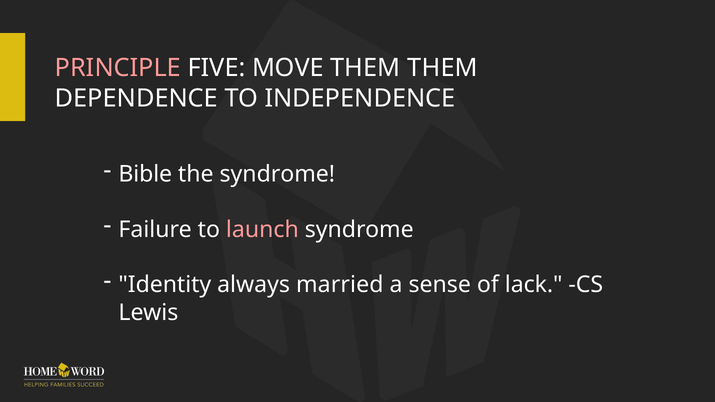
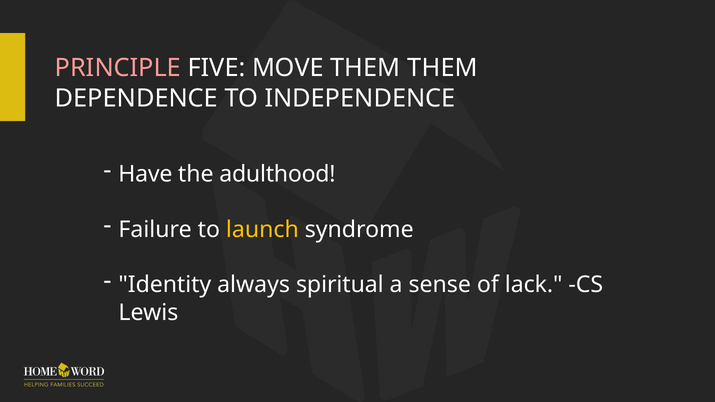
Bible: Bible -> Have
the syndrome: syndrome -> adulthood
launch colour: pink -> yellow
married: married -> spiritual
